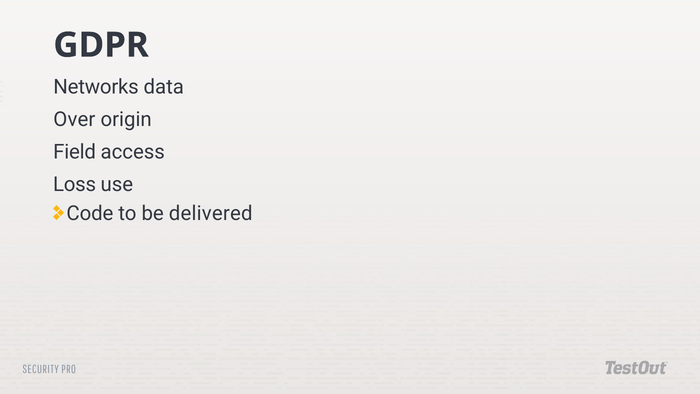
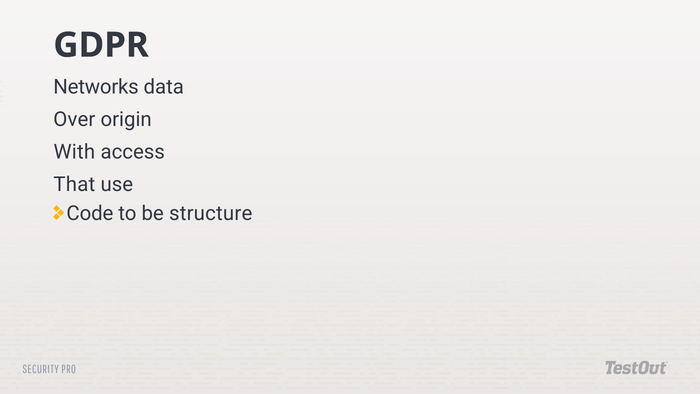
Field: Field -> With
Loss: Loss -> That
delivered: delivered -> structure
